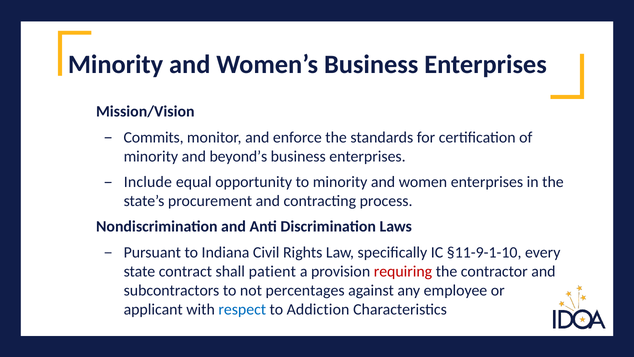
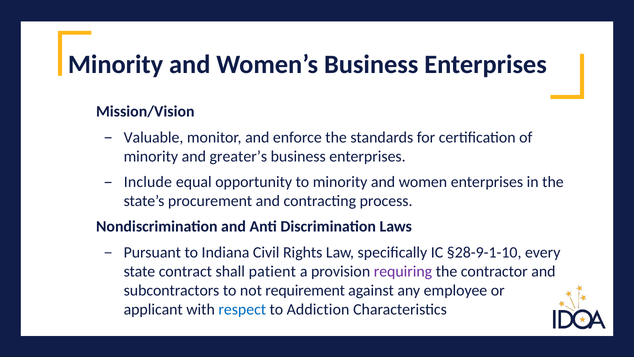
Commits: Commits -> Valuable
beyond’s: beyond’s -> greater’s
§11-9-1-10: §11-9-1-10 -> §28-9-1-10
requiring colour: red -> purple
percentages: percentages -> requirement
